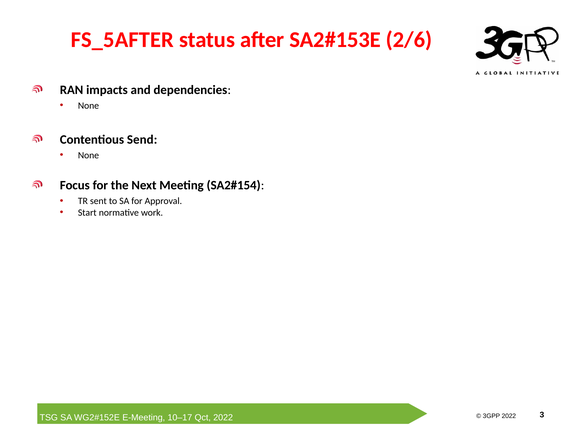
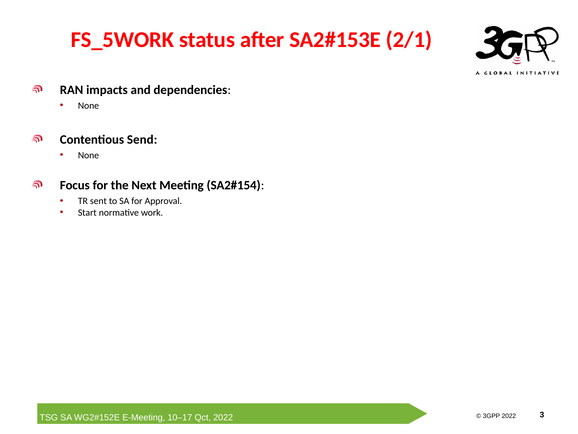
FS_5AFTER: FS_5AFTER -> FS_5WORK
2/6: 2/6 -> 2/1
